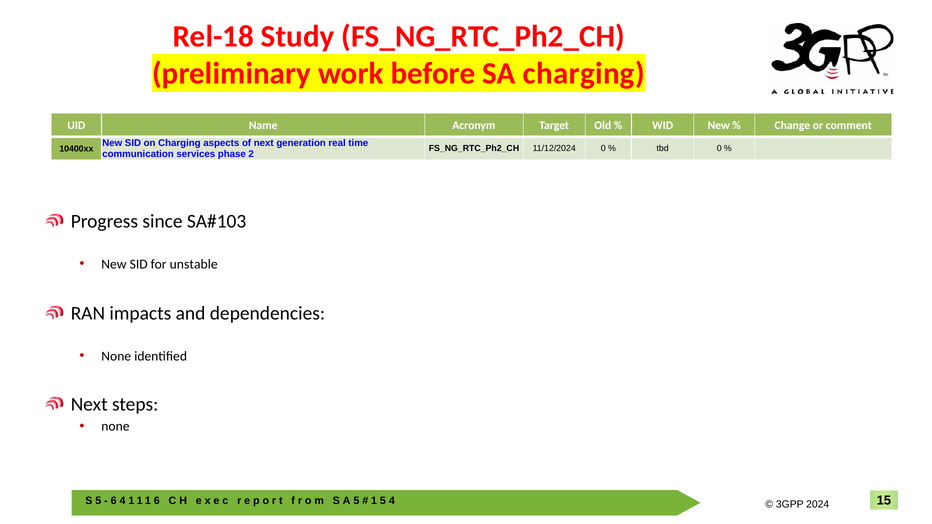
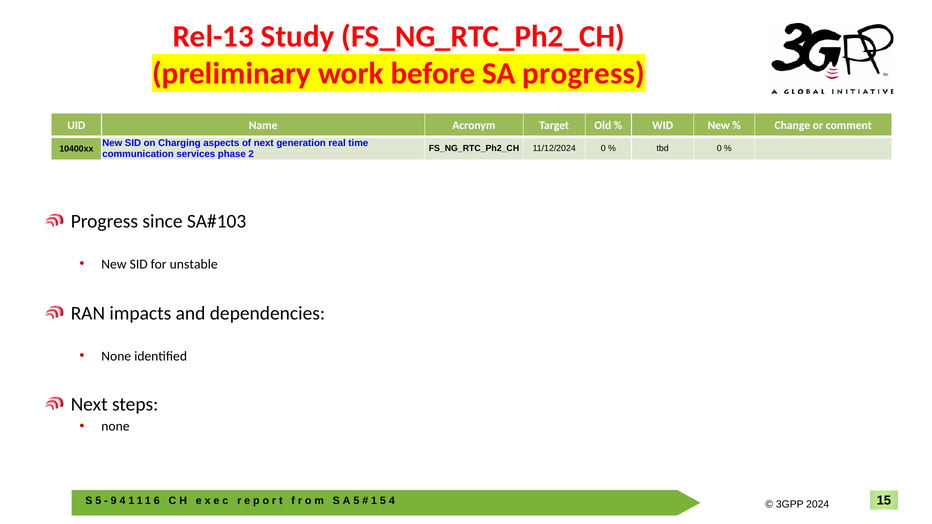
Rel-18: Rel-18 -> Rel-13
SA charging: charging -> progress
6 at (114, 501): 6 -> 9
